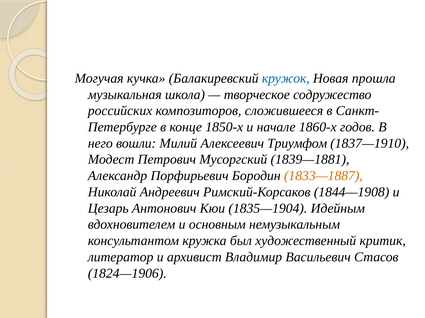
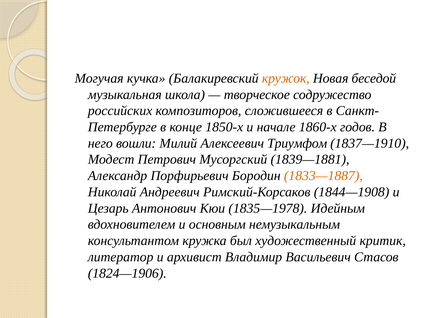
кружок colour: blue -> orange
прошла: прошла -> беседой
1835—1904: 1835—1904 -> 1835—1978
